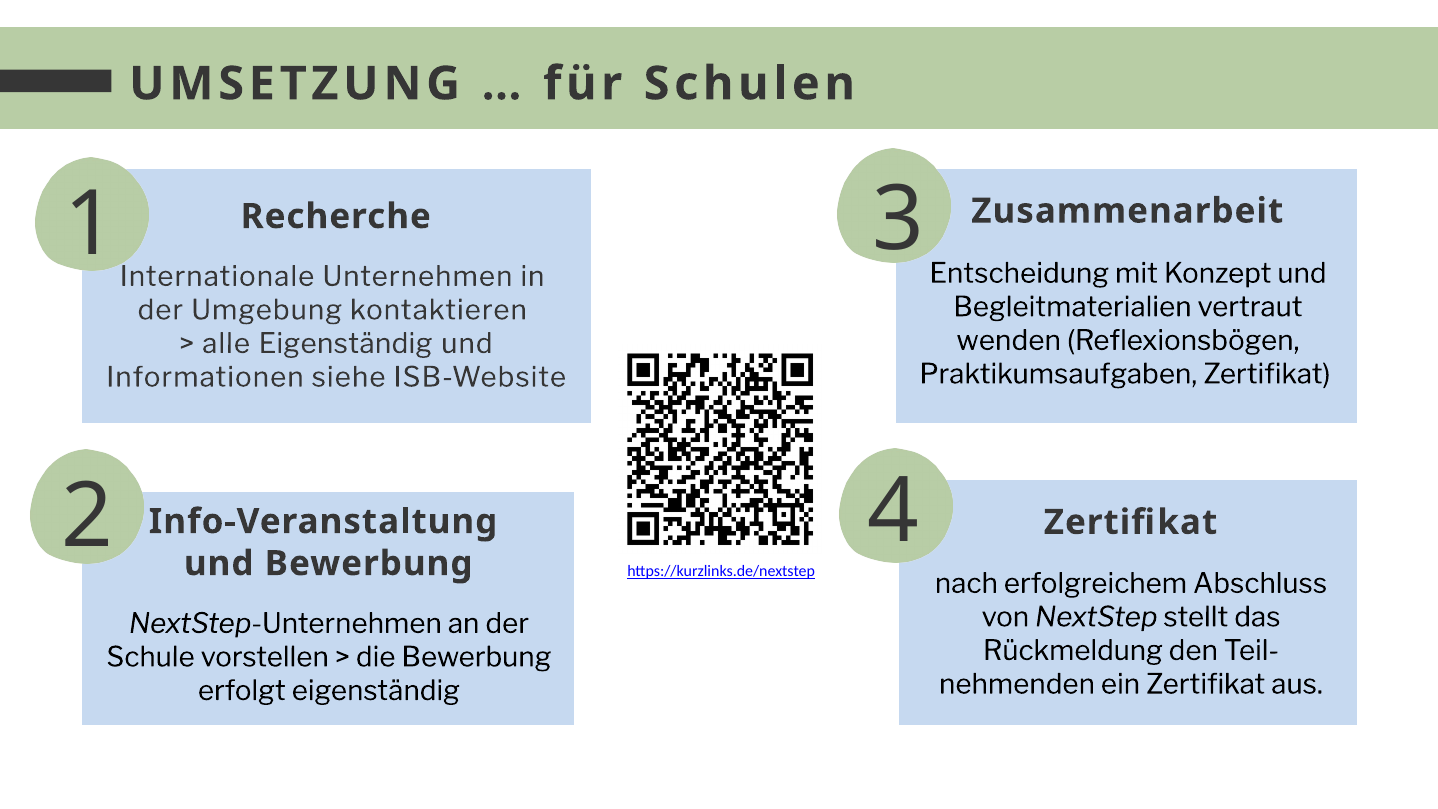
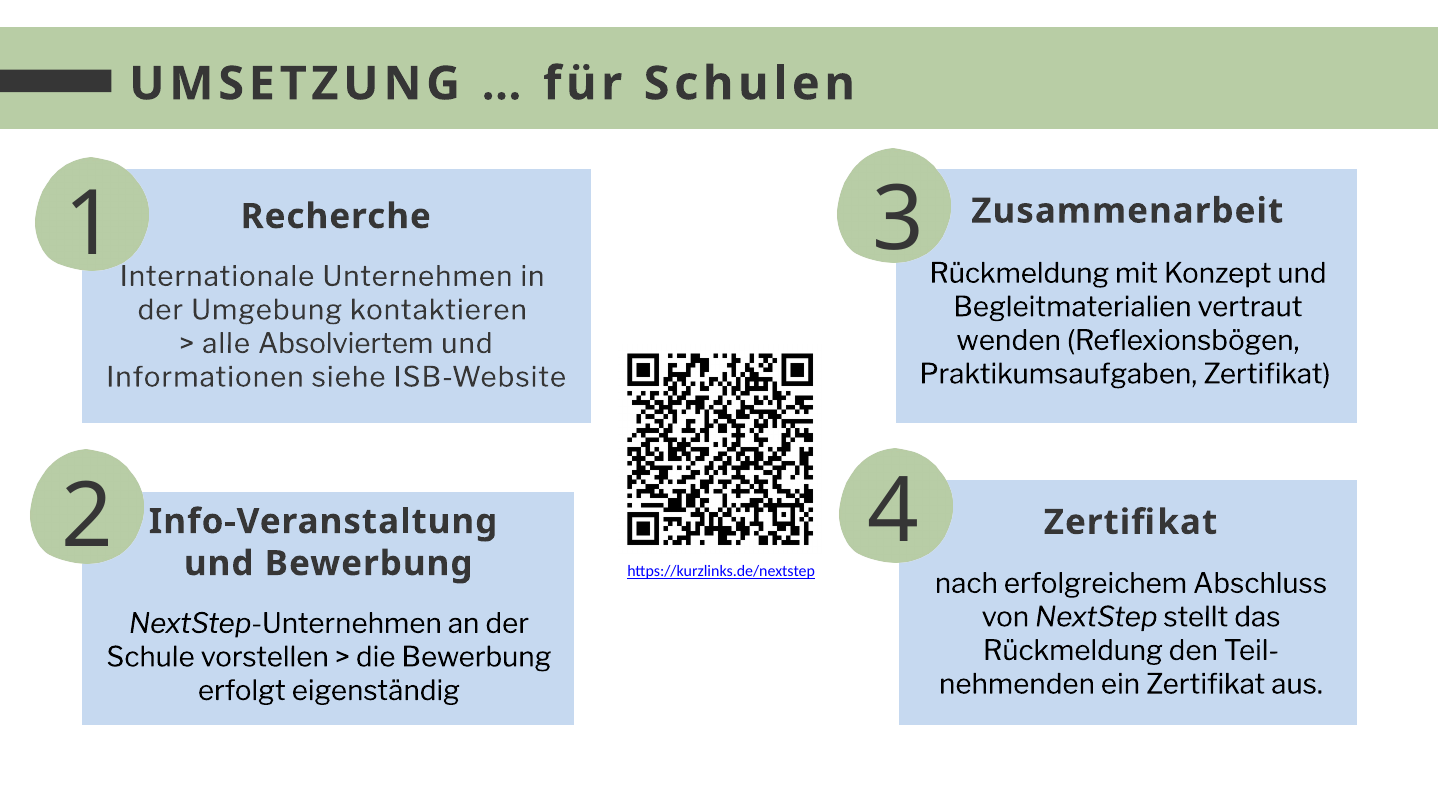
Entscheidung at (1019, 273): Entscheidung -> Rückmeldung
alle Eigenständig: Eigenständig -> Absolviertem
